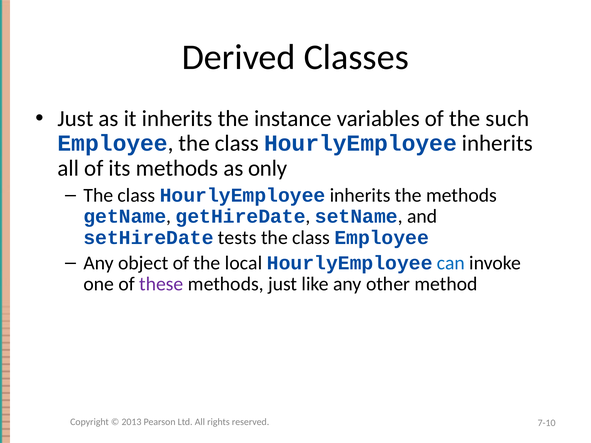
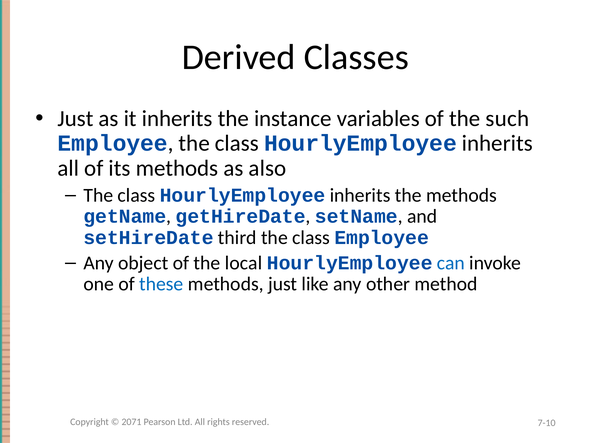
only: only -> also
tests: tests -> third
these colour: purple -> blue
2013: 2013 -> 2071
